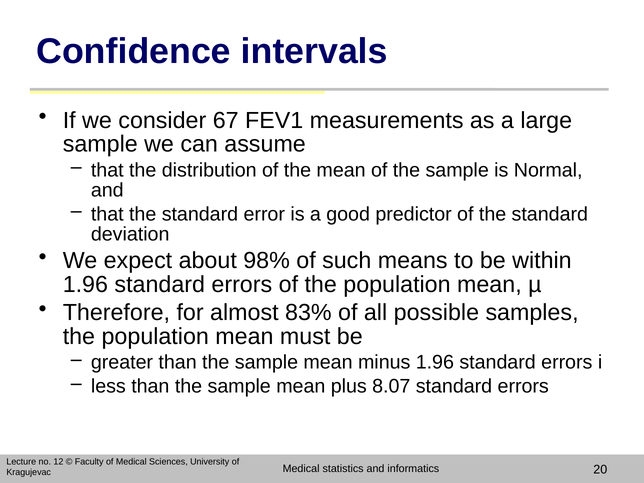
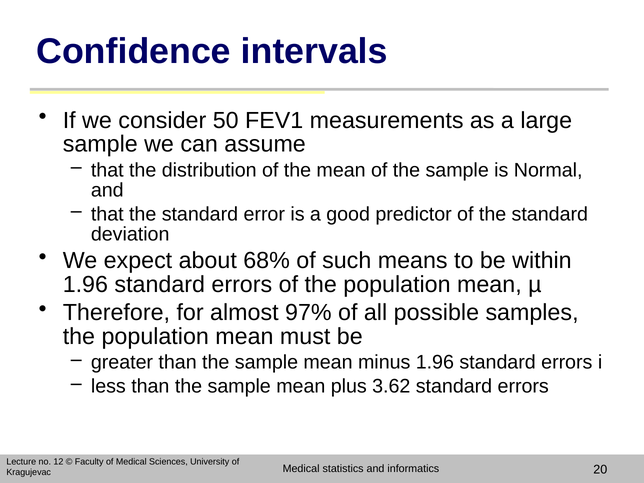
67: 67 -> 50
98%: 98% -> 68%
83%: 83% -> 97%
8.07: 8.07 -> 3.62
